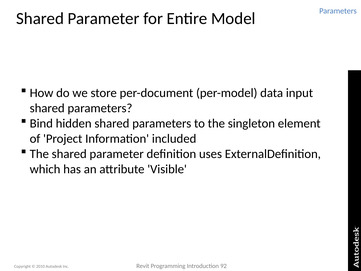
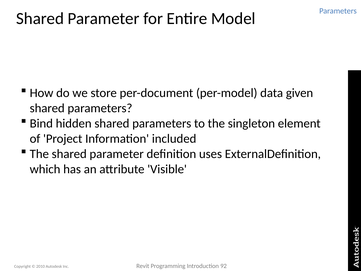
input: input -> given
